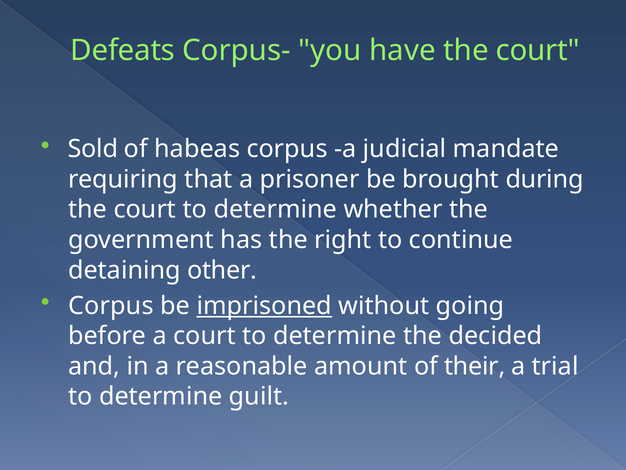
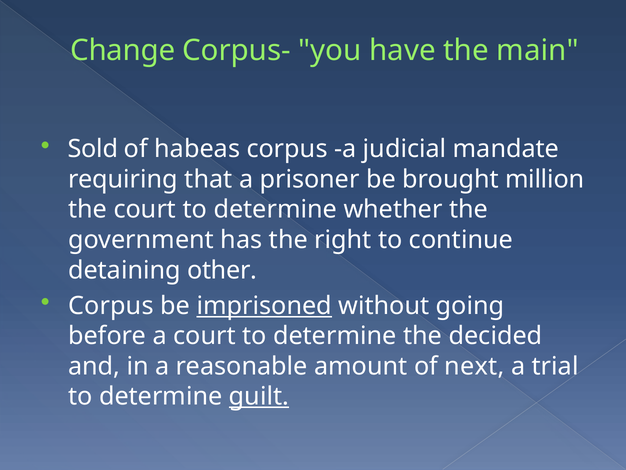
Defeats: Defeats -> Change
have the court: court -> main
during: during -> million
their: their -> next
guilt underline: none -> present
